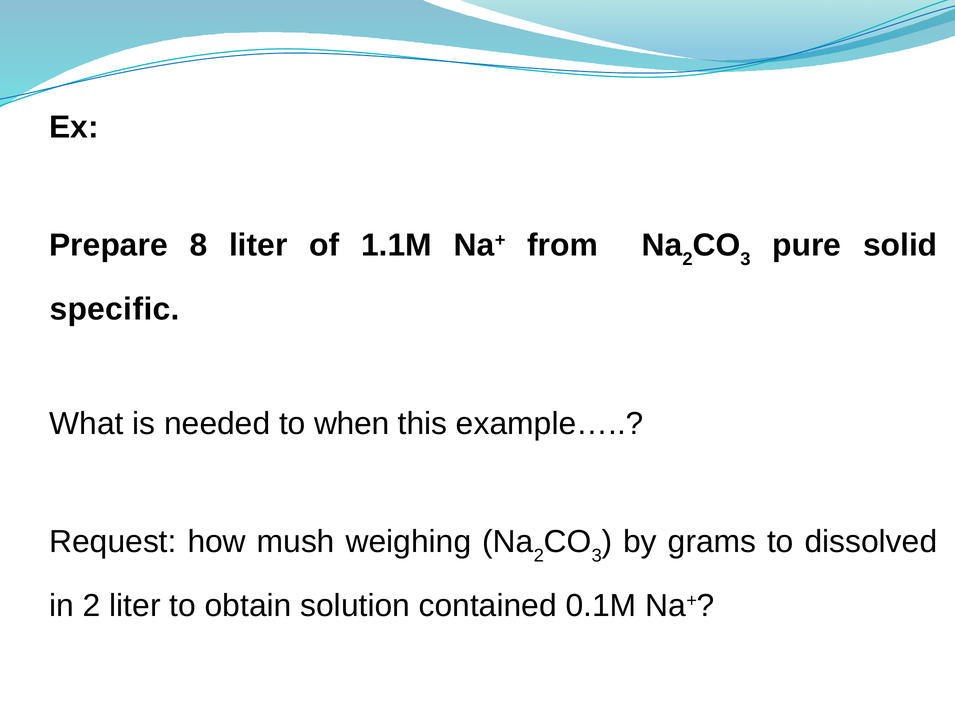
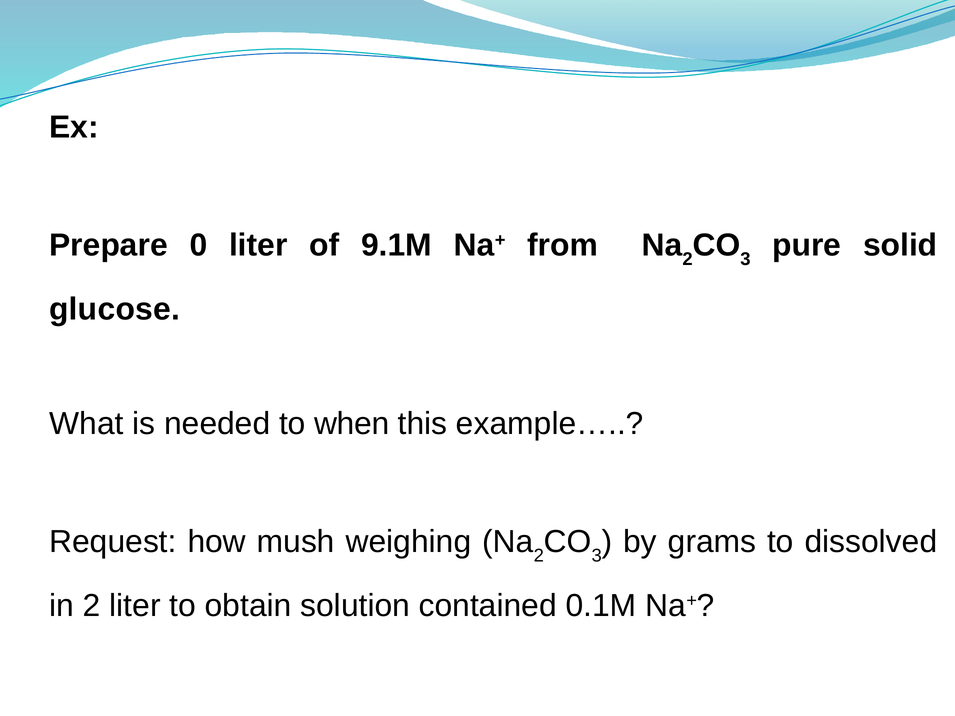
8: 8 -> 0
1.1M: 1.1M -> 9.1M
specific: specific -> glucose
